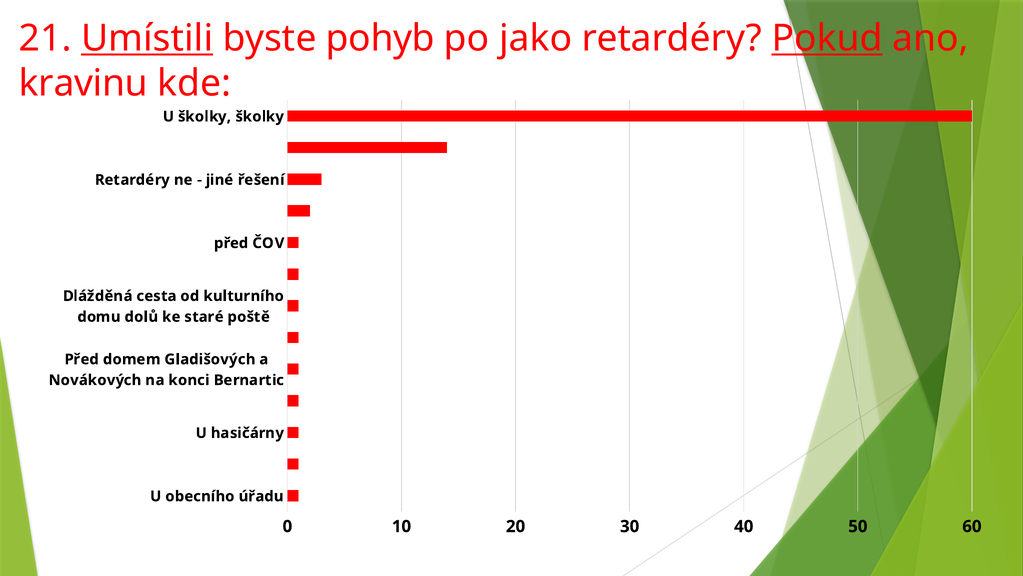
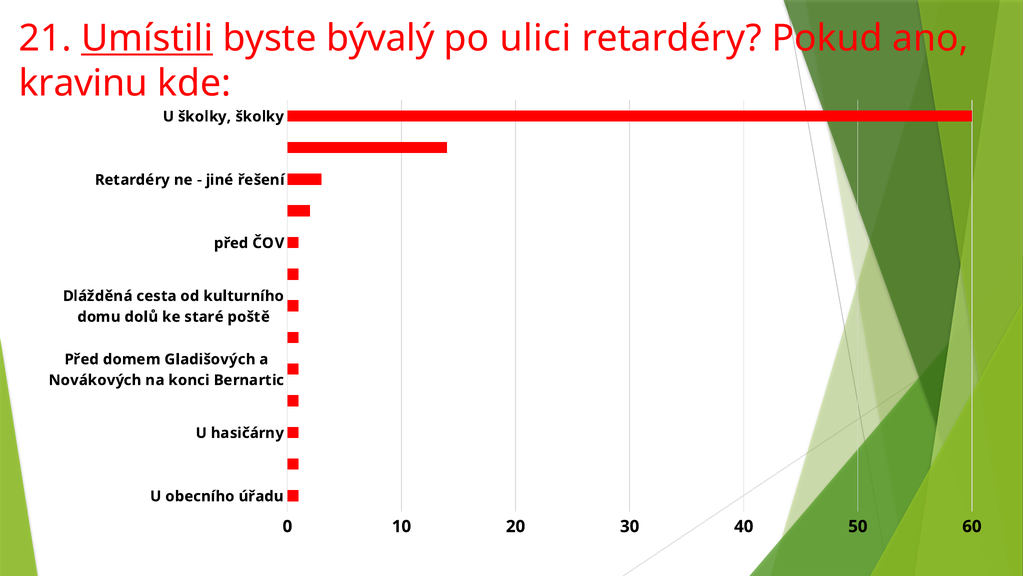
pohyb: pohyb -> bývalý
jako: jako -> ulici
Pokud underline: present -> none
